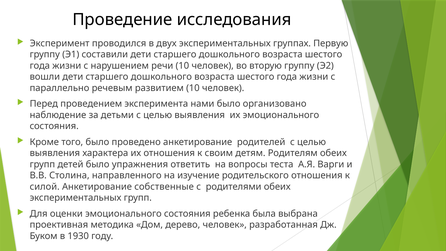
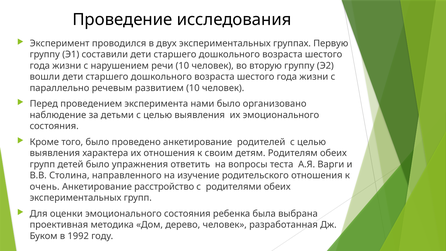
силой: силой -> очень
собственные: собственные -> расстройство
1930: 1930 -> 1992
